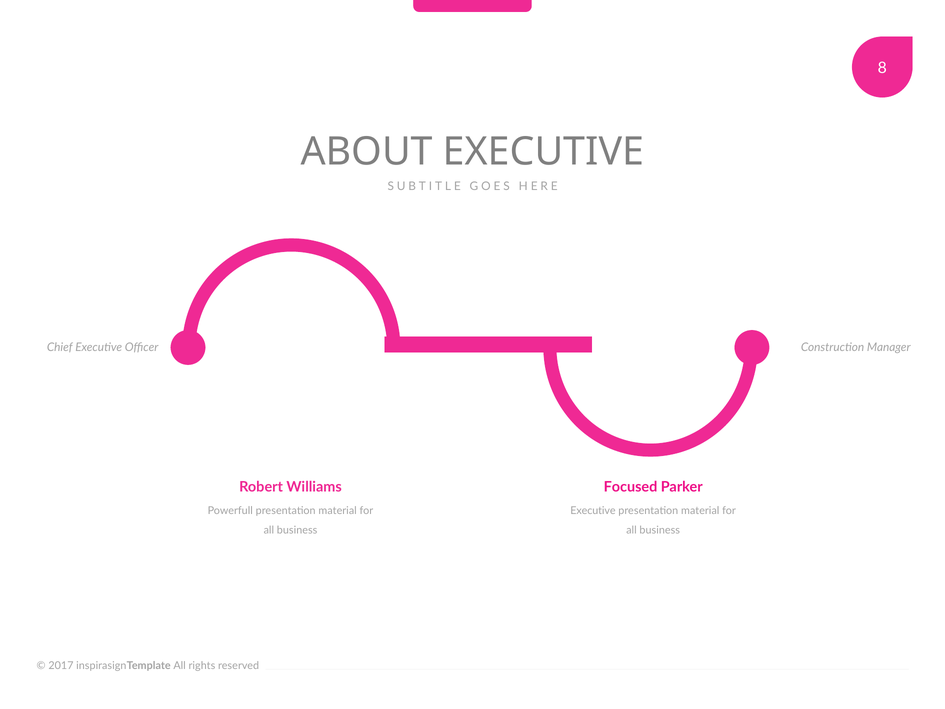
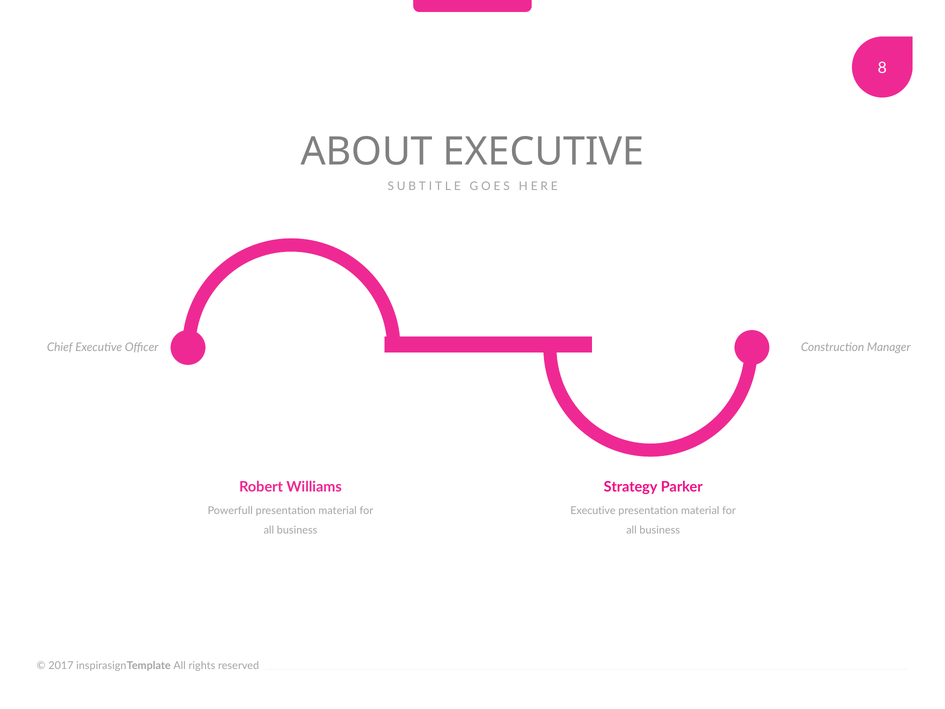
Focused: Focused -> Strategy
